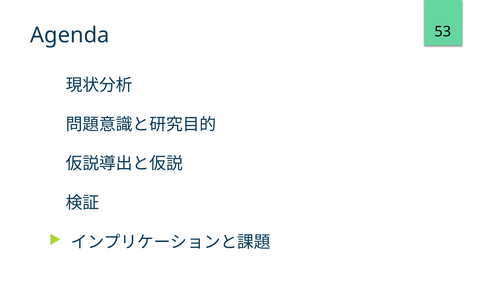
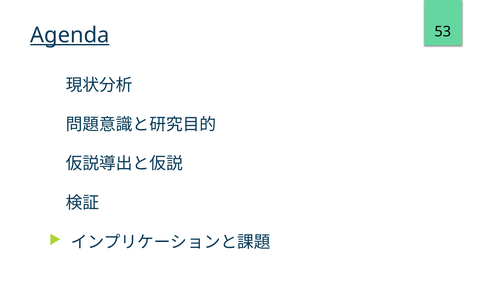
Agenda underline: none -> present
